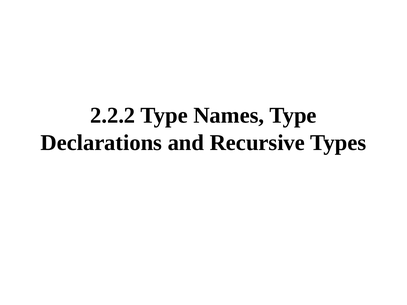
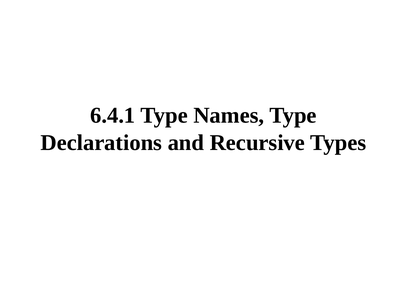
2.2.2: 2.2.2 -> 6.4.1
